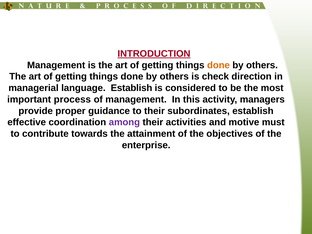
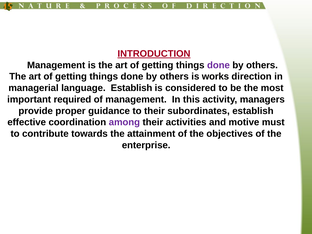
done at (218, 65) colour: orange -> purple
check: check -> works
process: process -> required
